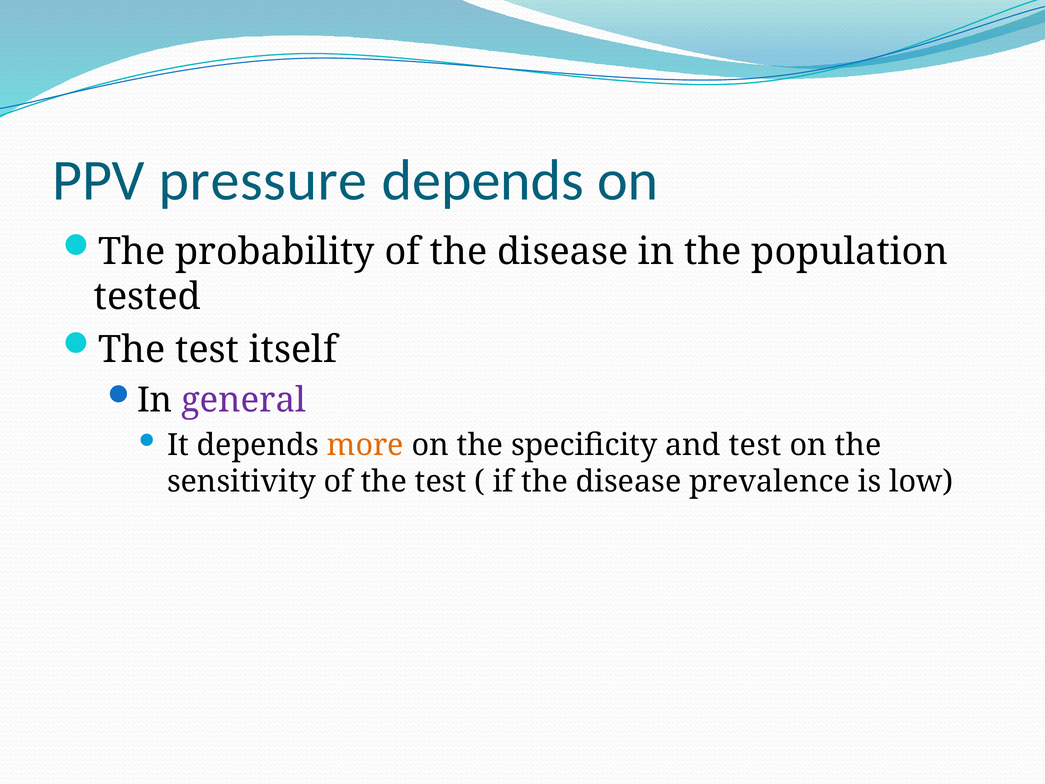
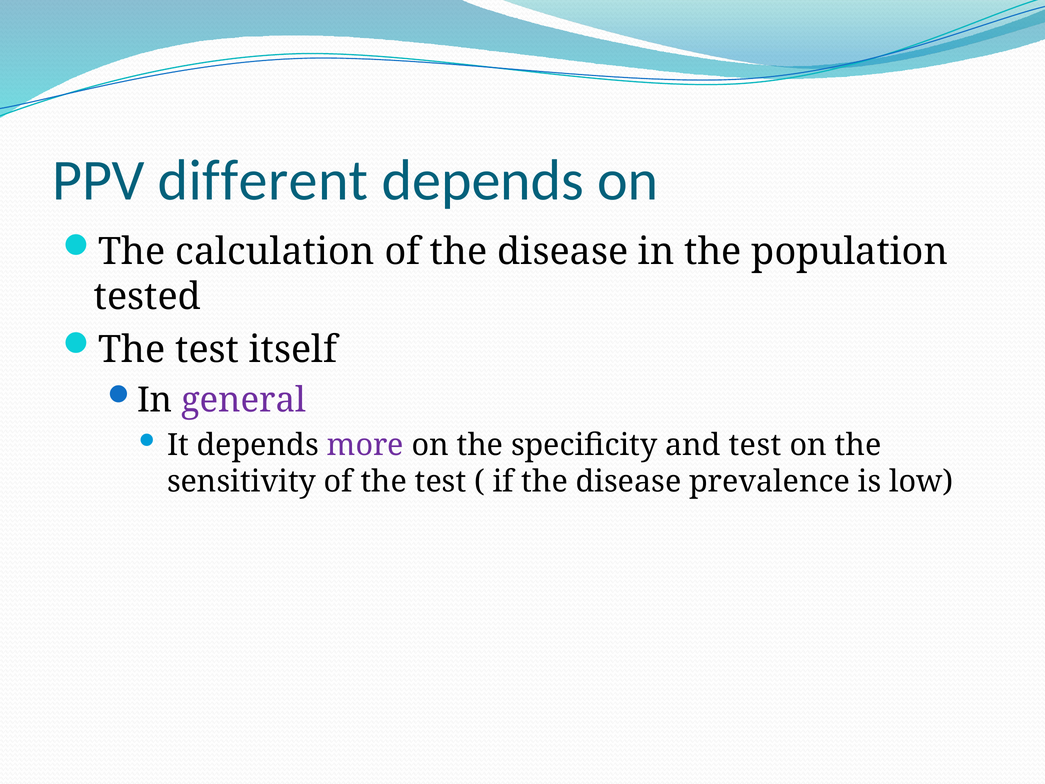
pressure: pressure -> different
probability: probability -> calculation
more colour: orange -> purple
